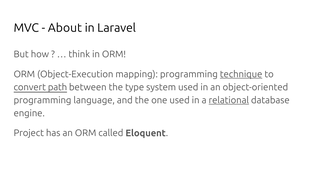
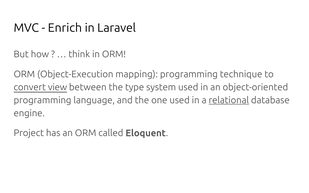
About: About -> Enrich
technique underline: present -> none
path: path -> view
